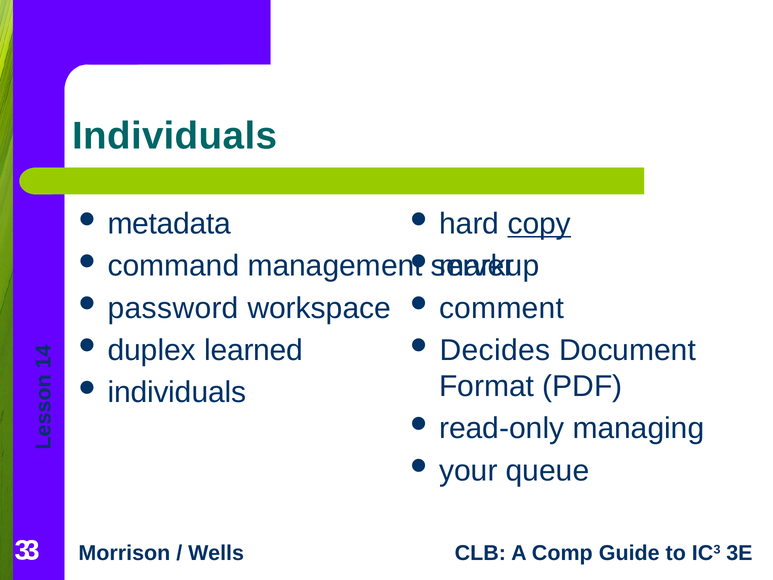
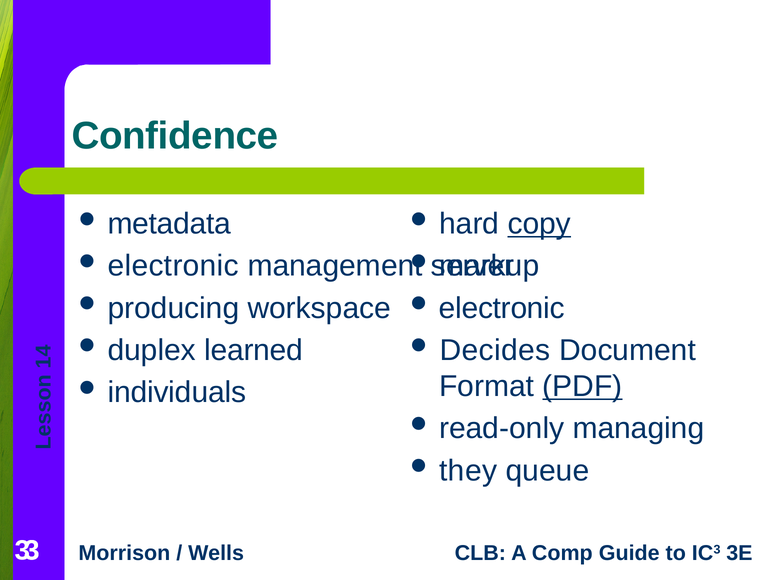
Individuals at (175, 136): Individuals -> Confidence
command at (173, 266): command -> electronic
password: password -> producing
comment at (502, 308): comment -> electronic
PDF underline: none -> present
your: your -> they
